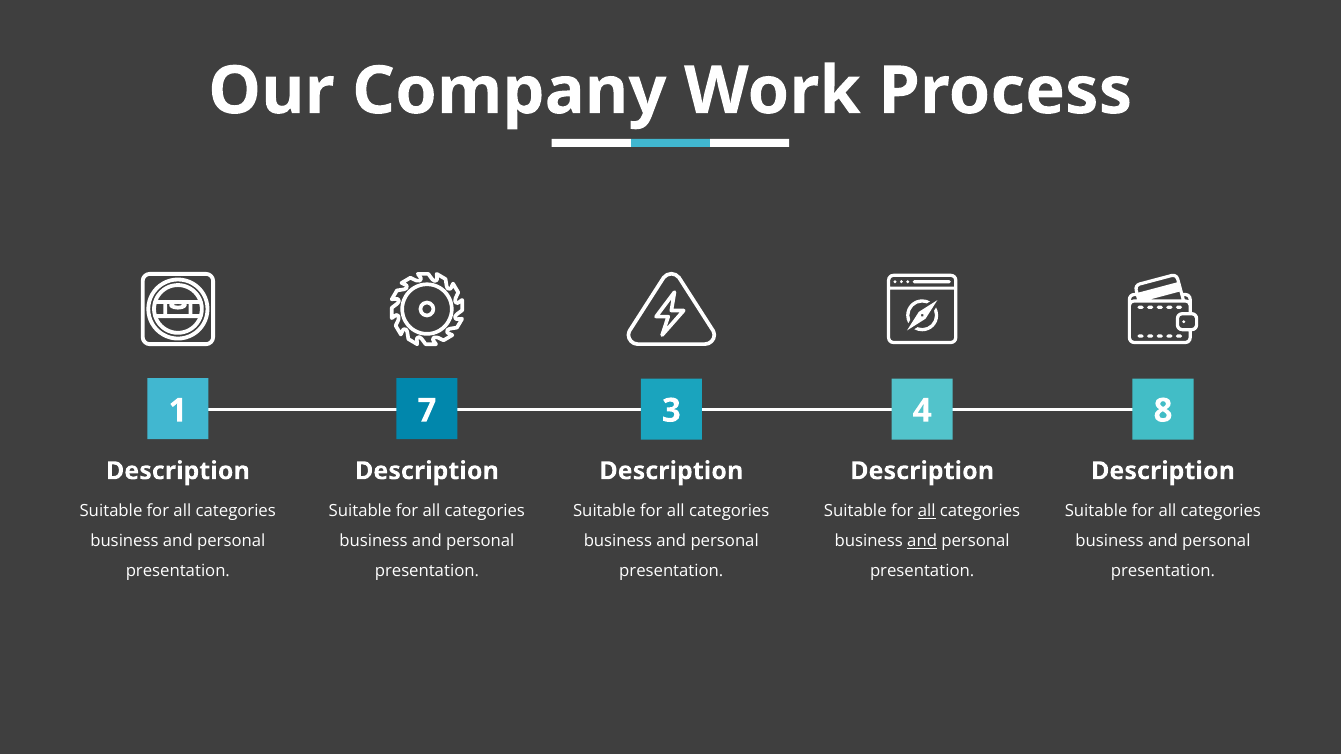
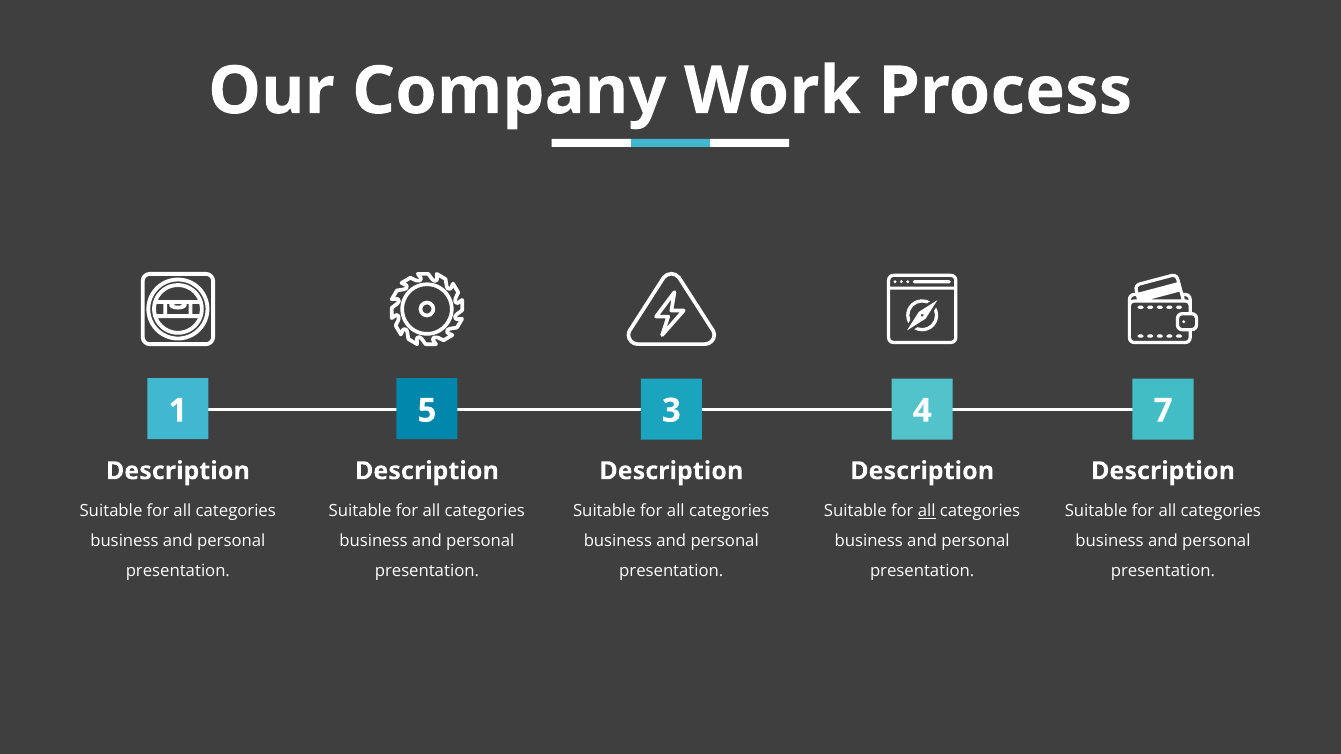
7: 7 -> 5
8: 8 -> 7
and at (922, 541) underline: present -> none
